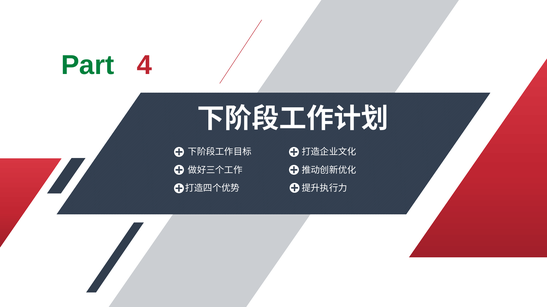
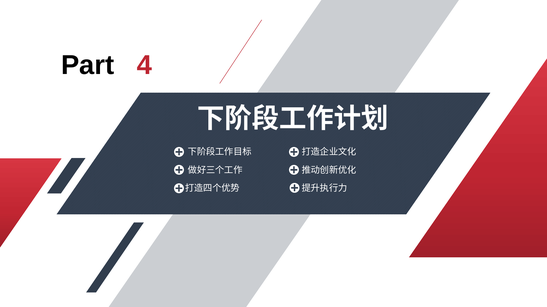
Part colour: green -> black
